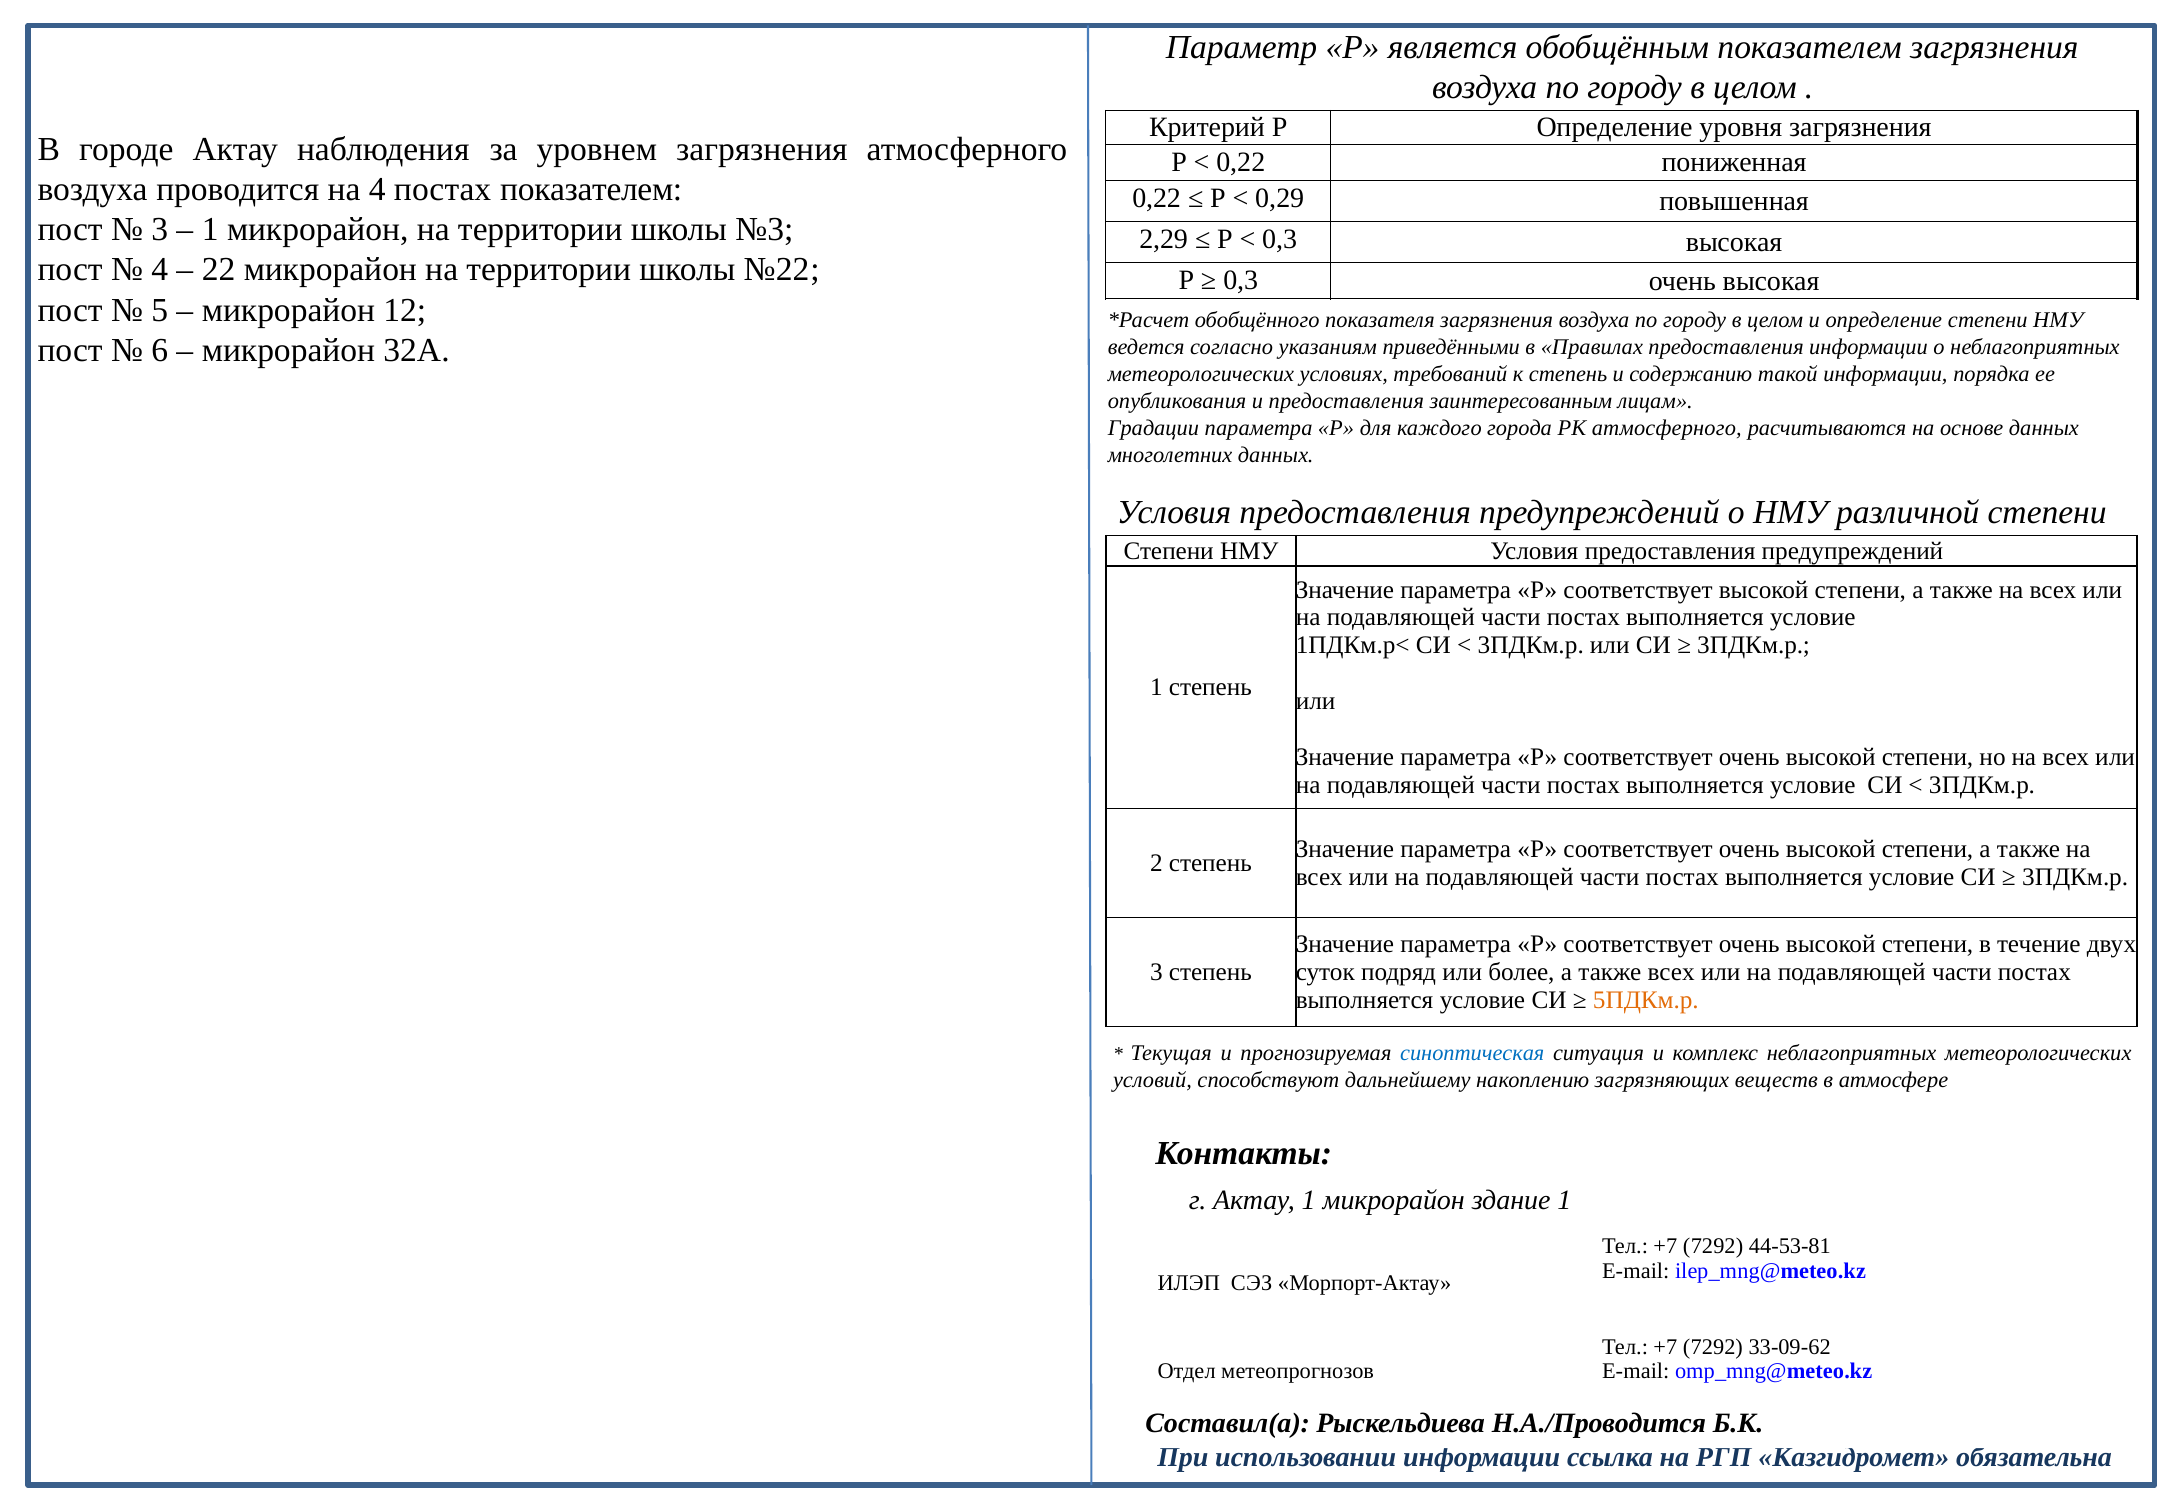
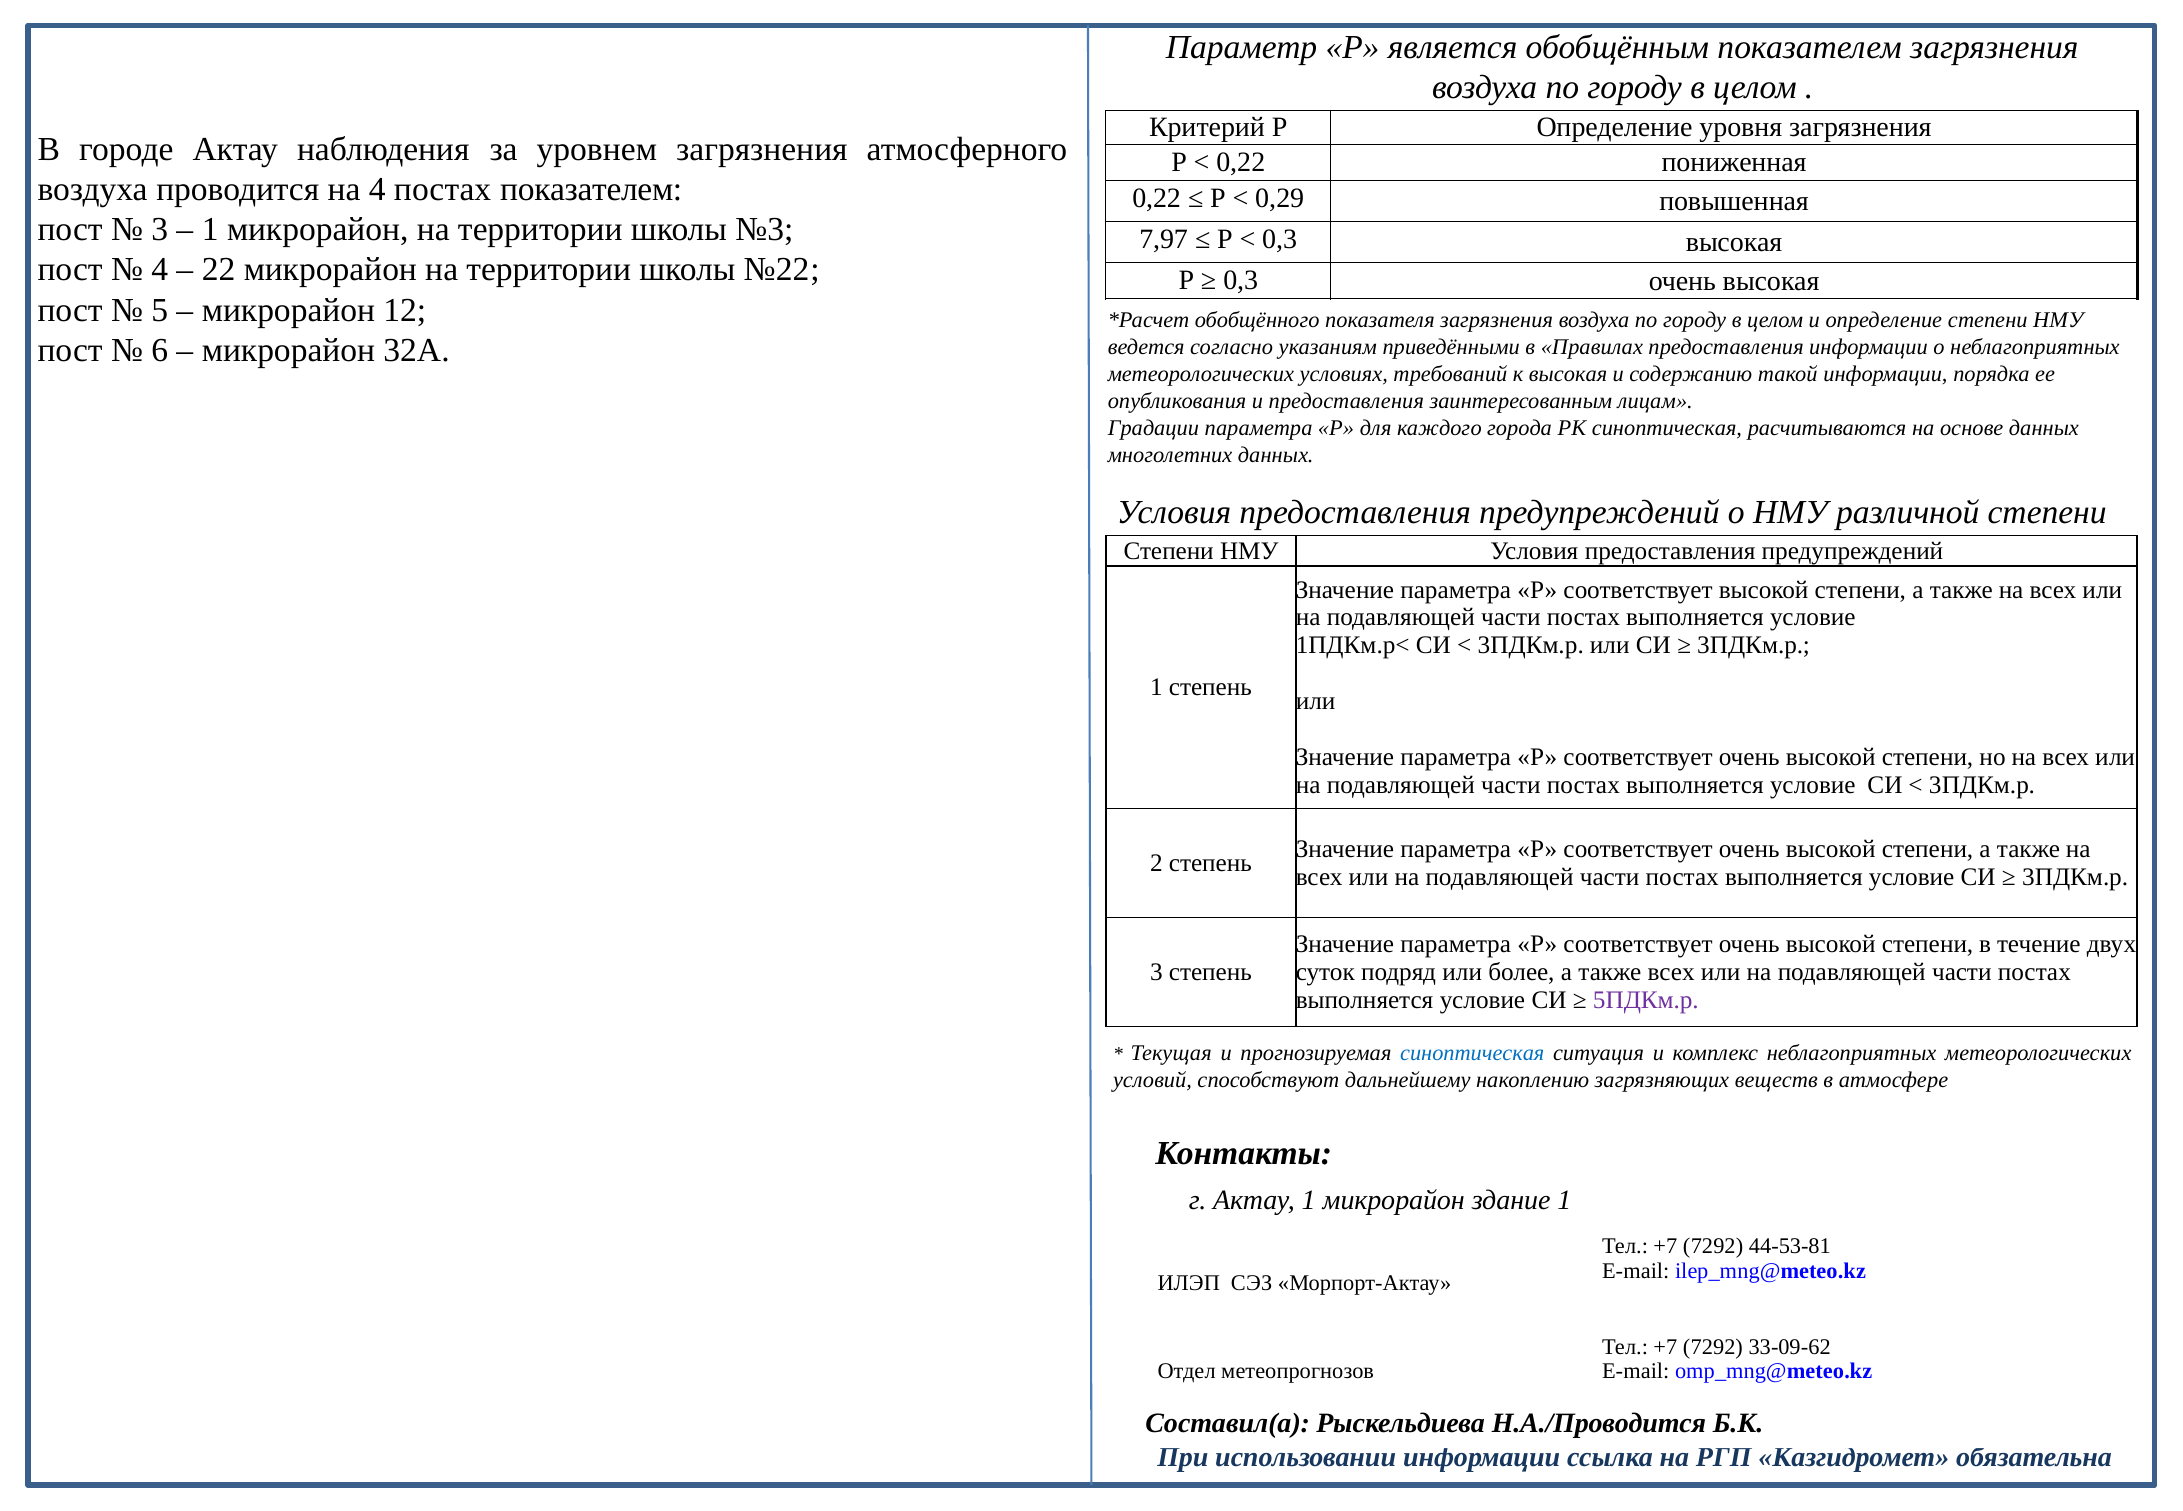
2,29: 2,29 -> 7,97
к степень: степень -> высокая
РК атмосферного: атмосферного -> синоптическая
5ПДКм.р colour: orange -> purple
